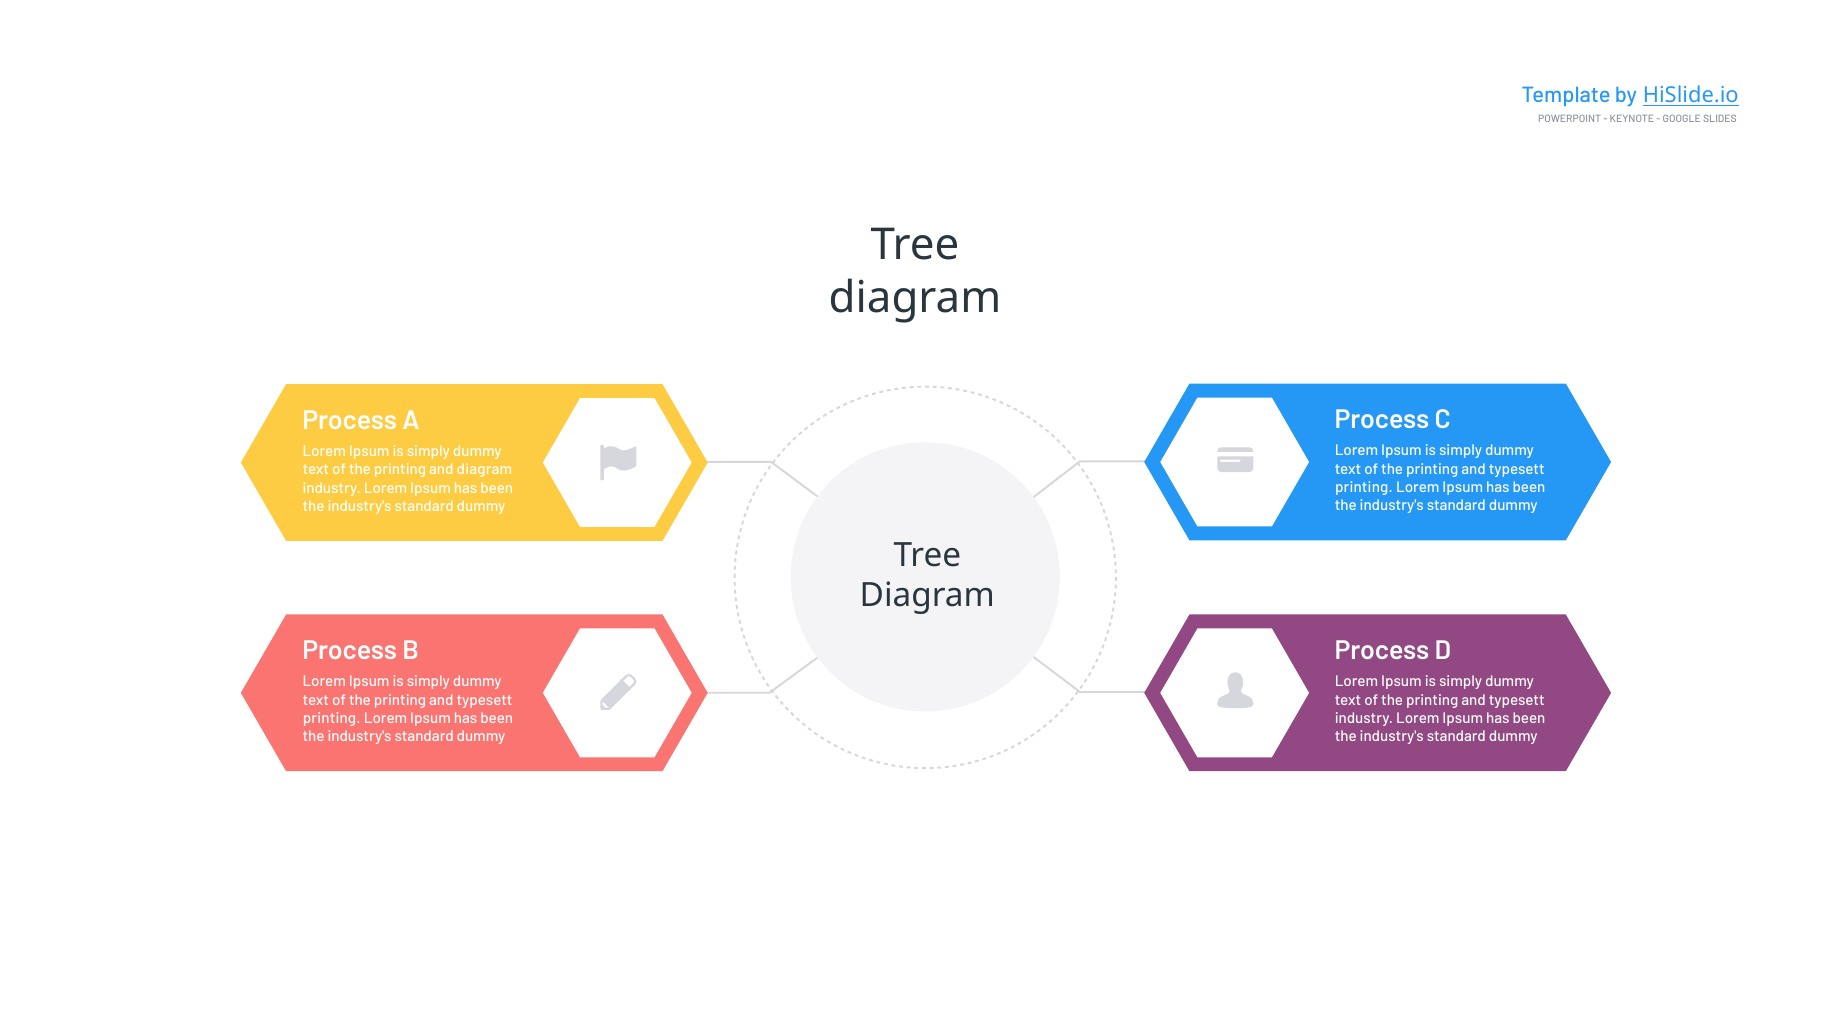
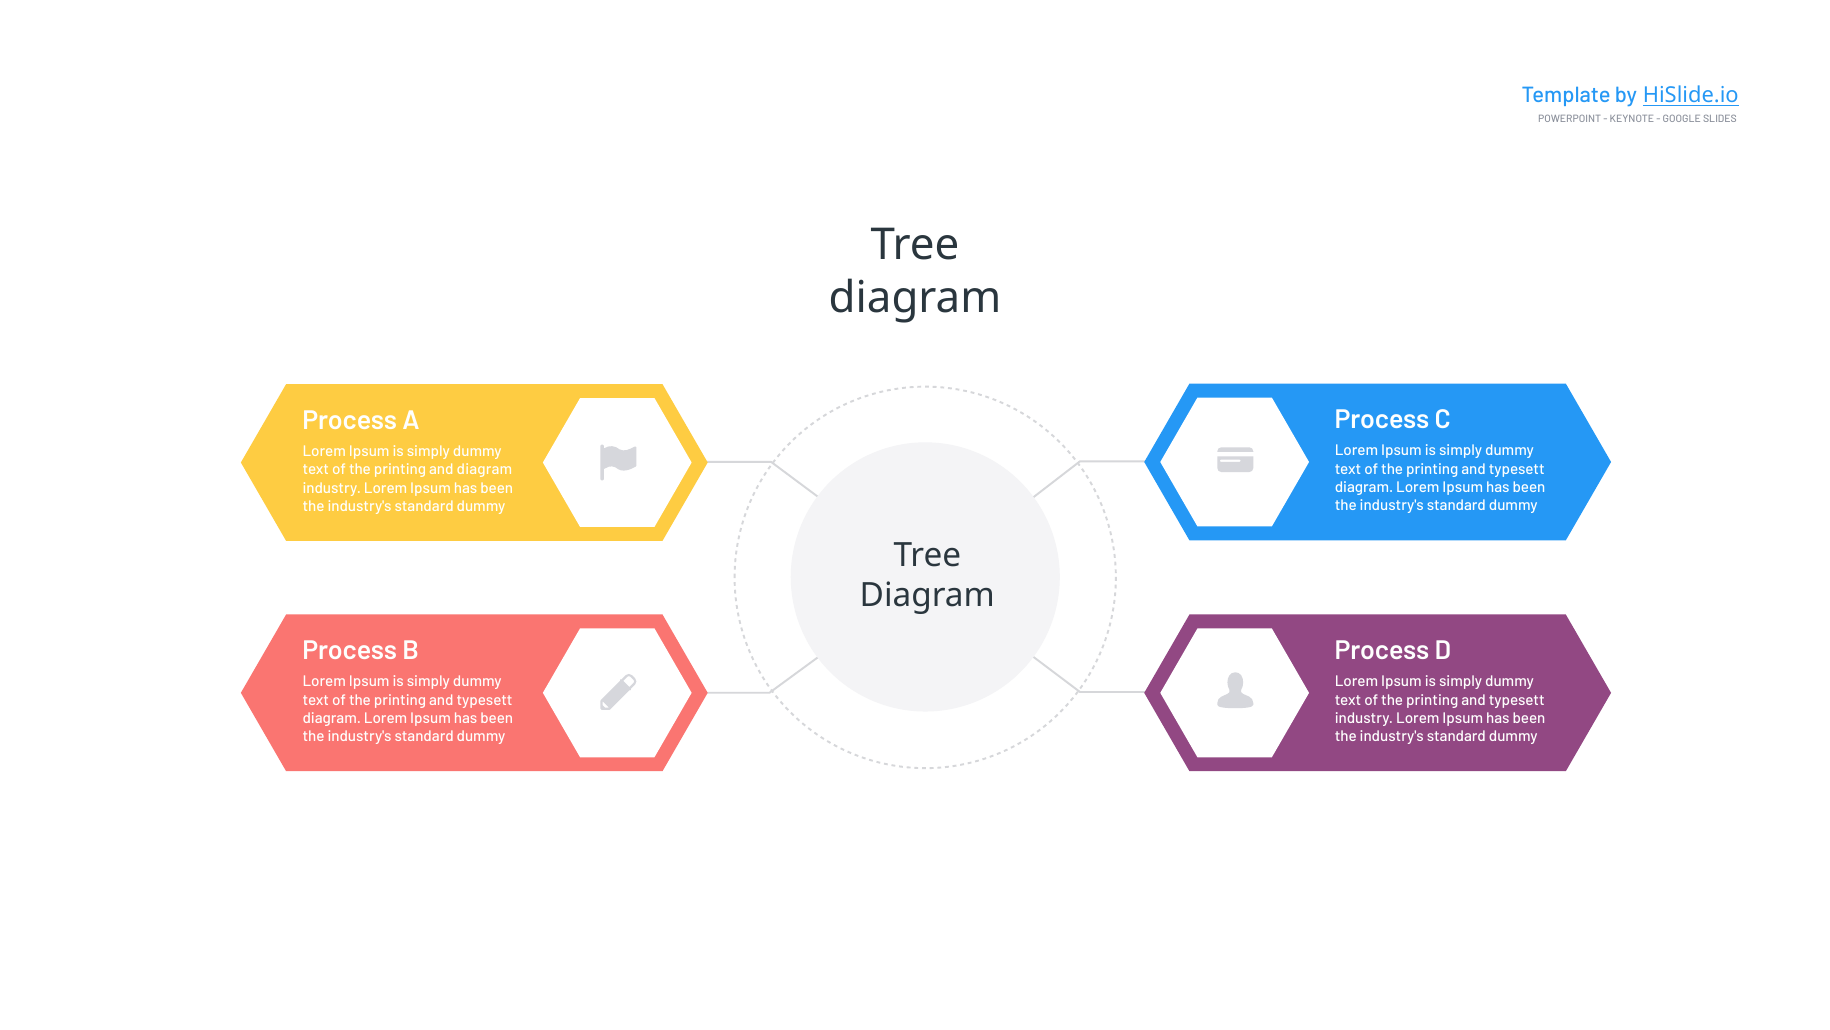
printing at (1364, 487): printing -> diagram
printing at (332, 718): printing -> diagram
